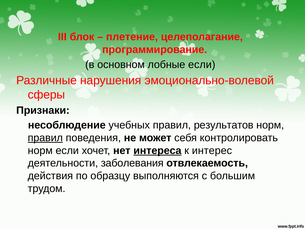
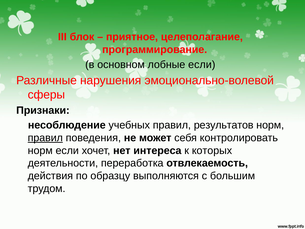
плетение: плетение -> приятное
интереса underline: present -> none
интерес: интерес -> которых
заболевания: заболевания -> переработка
